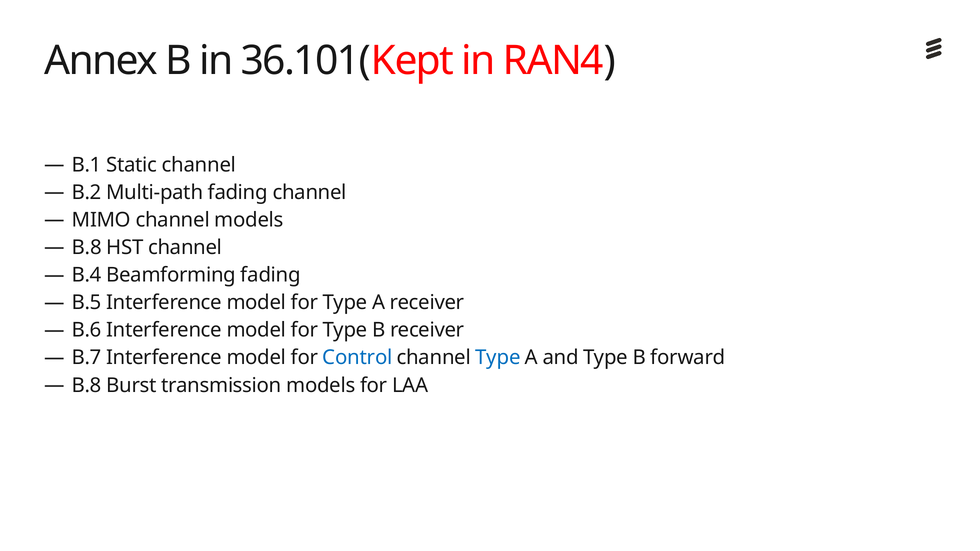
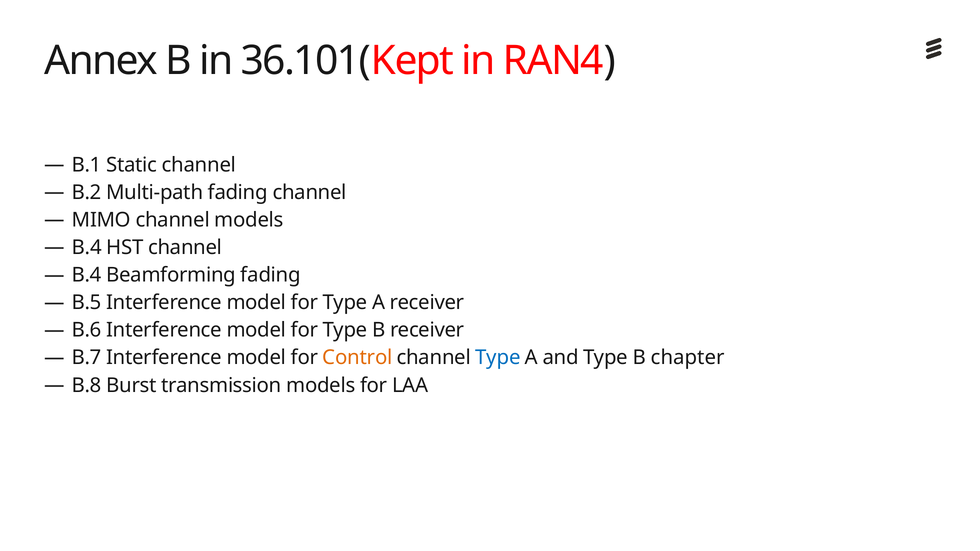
B.8 at (87, 248): B.8 -> B.4
Control colour: blue -> orange
forward: forward -> chapter
